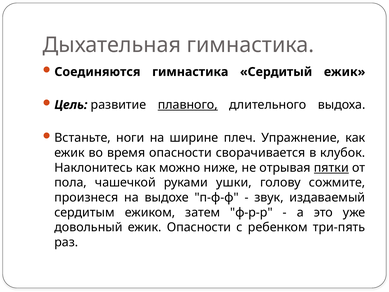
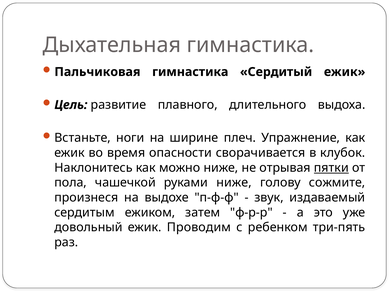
Соединяются: Соединяются -> Пальчиковая
плавного underline: present -> none
руками ушки: ушки -> ниже
ежик Опасности: Опасности -> Проводим
